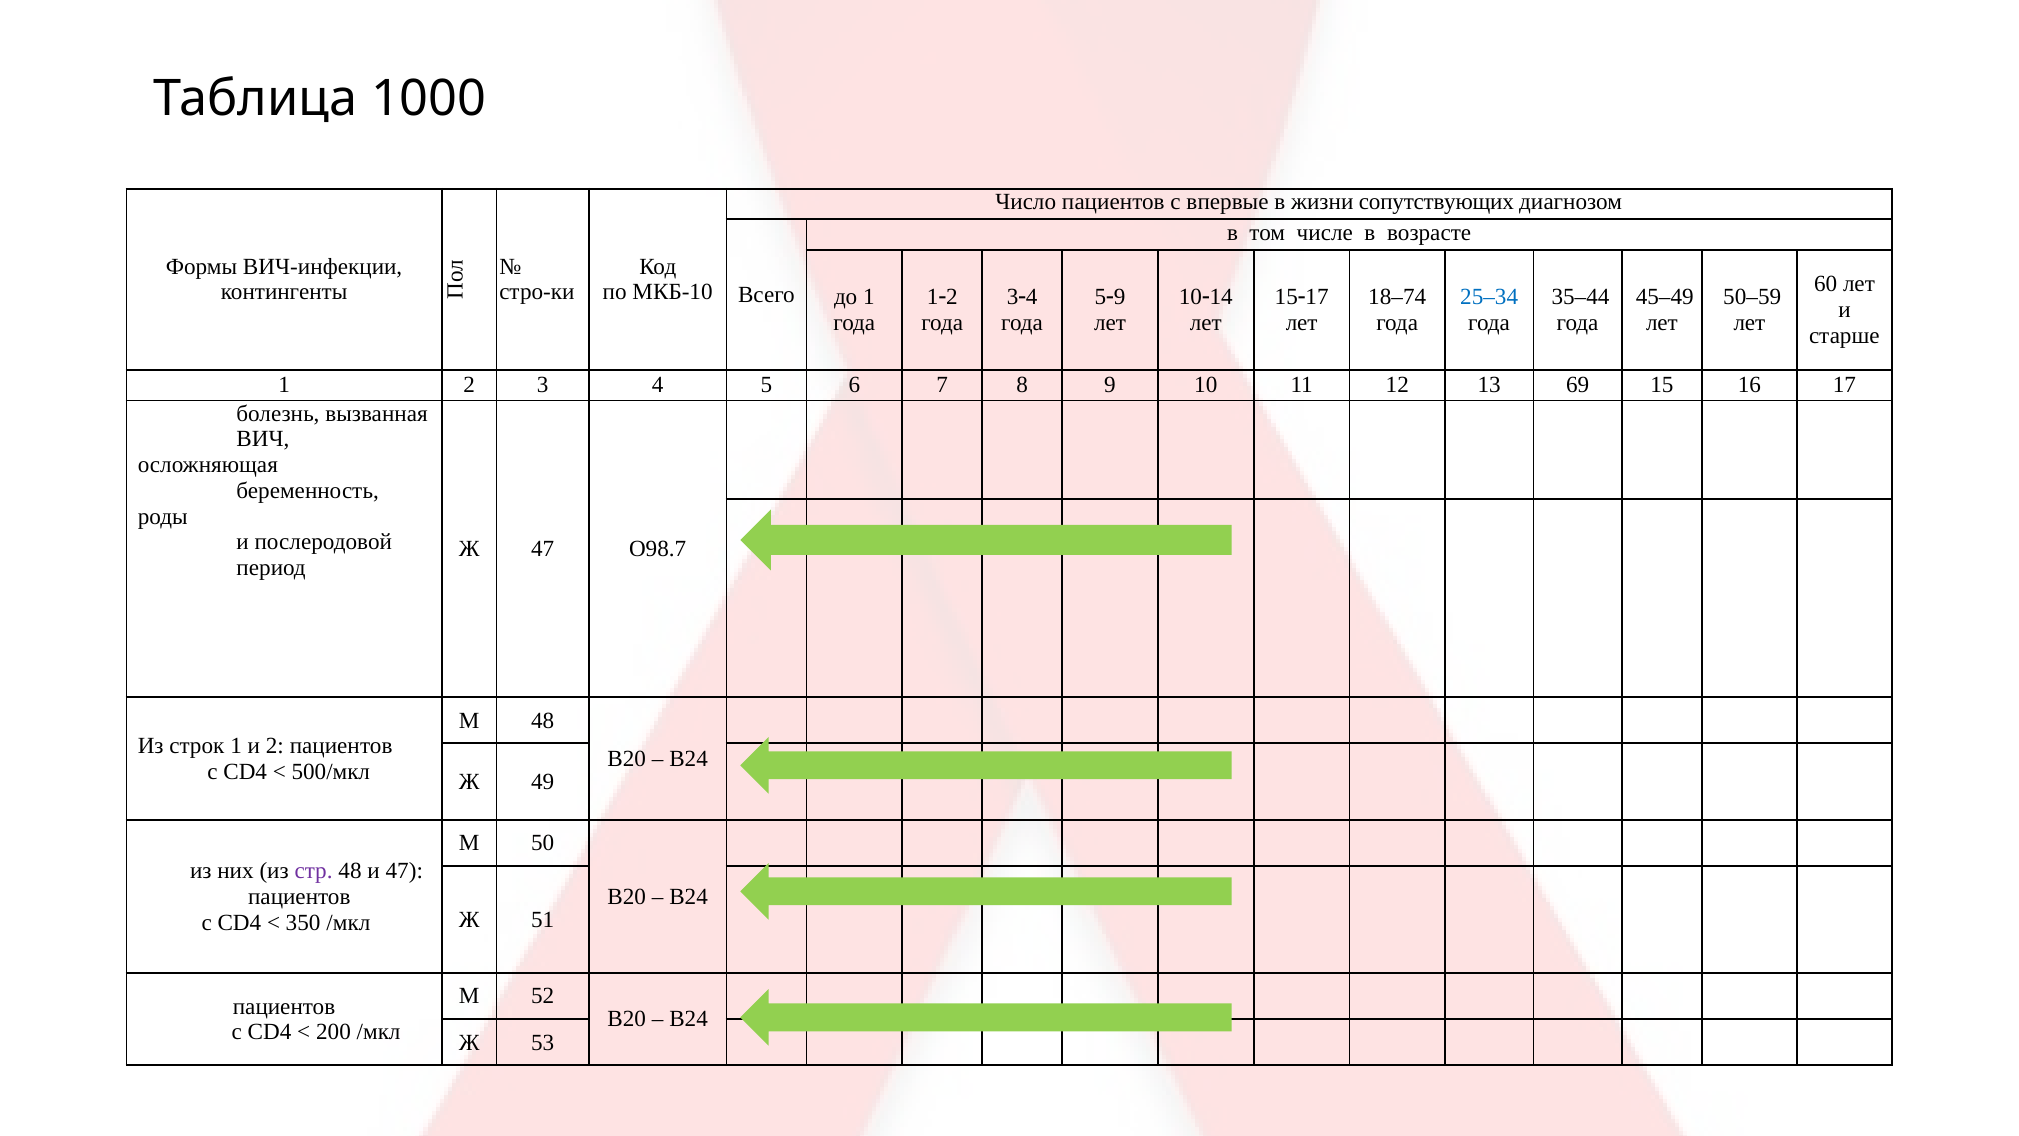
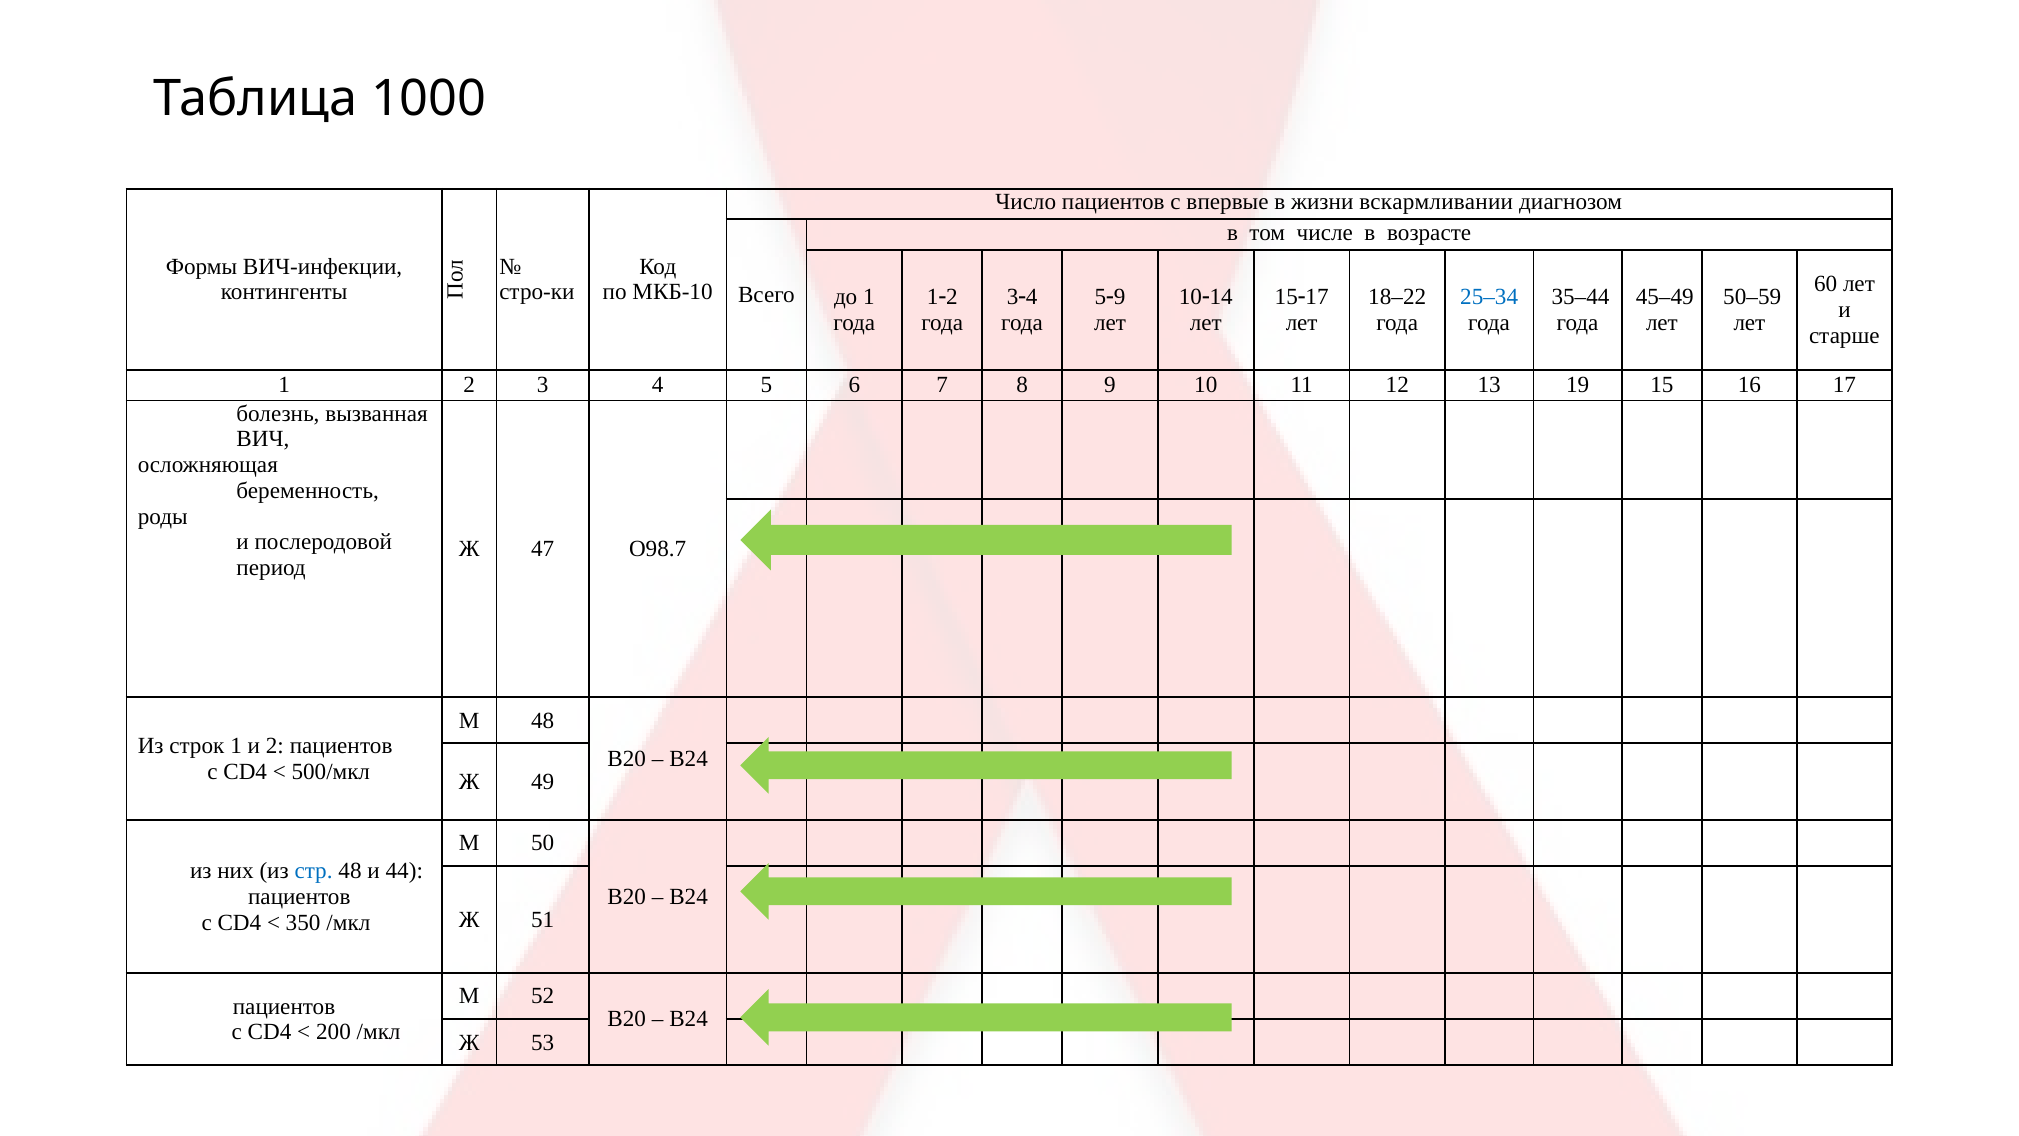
сопутствующих: сопутствующих -> вскармливании
18–74: 18–74 -> 18–22
69: 69 -> 19
стр colour: purple -> blue
и 47: 47 -> 44
